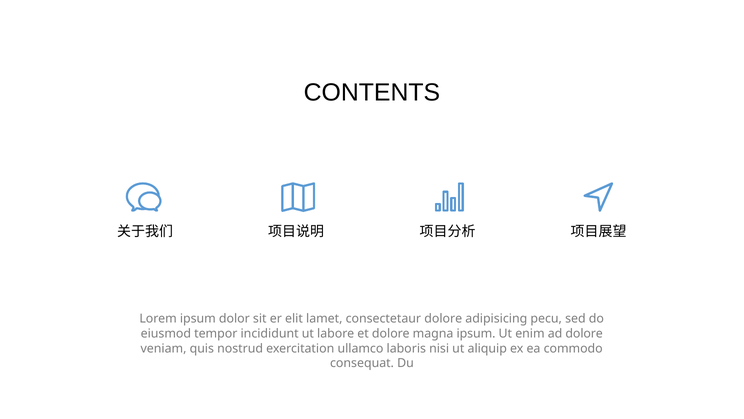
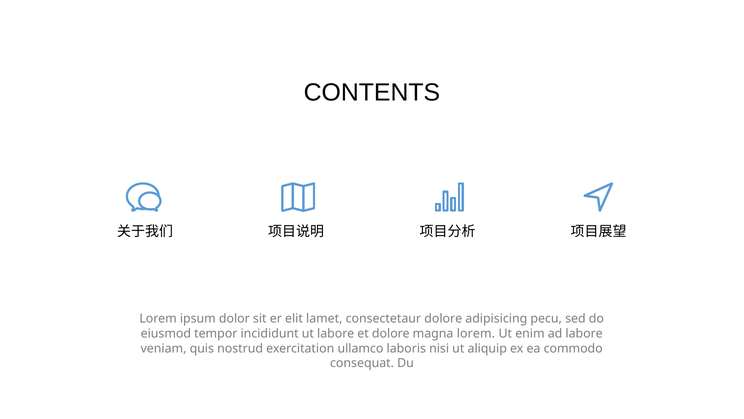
magna ipsum: ipsum -> lorem
ad dolore: dolore -> labore
